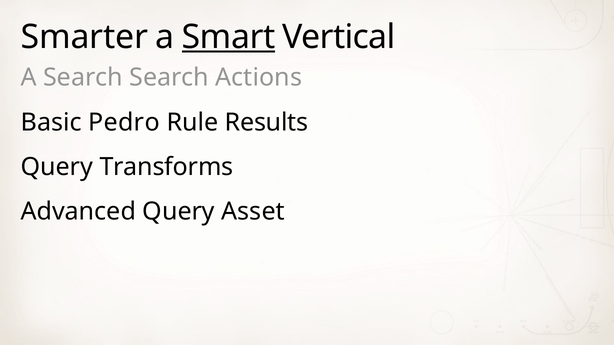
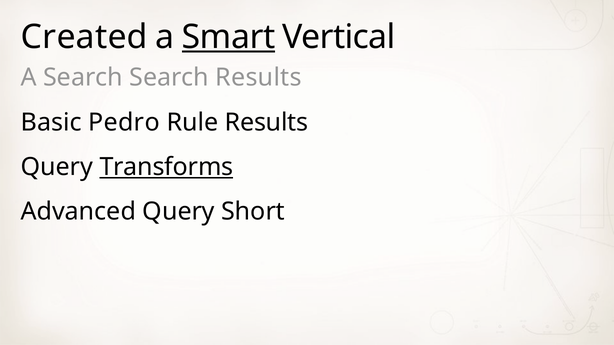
Smarter: Smarter -> Created
Search Actions: Actions -> Results
Transforms underline: none -> present
Asset: Asset -> Short
